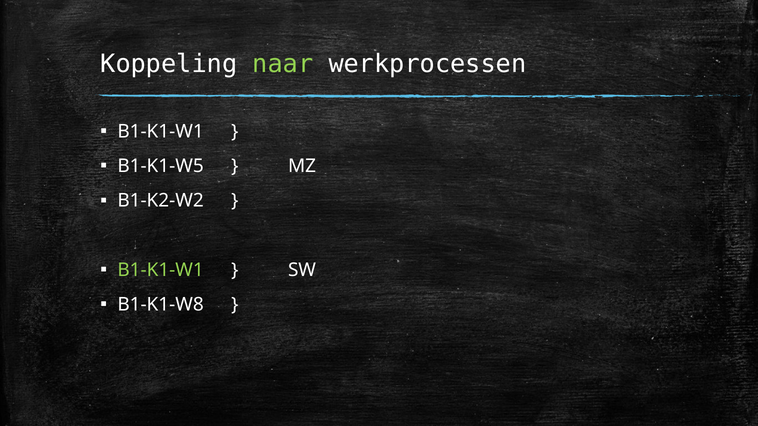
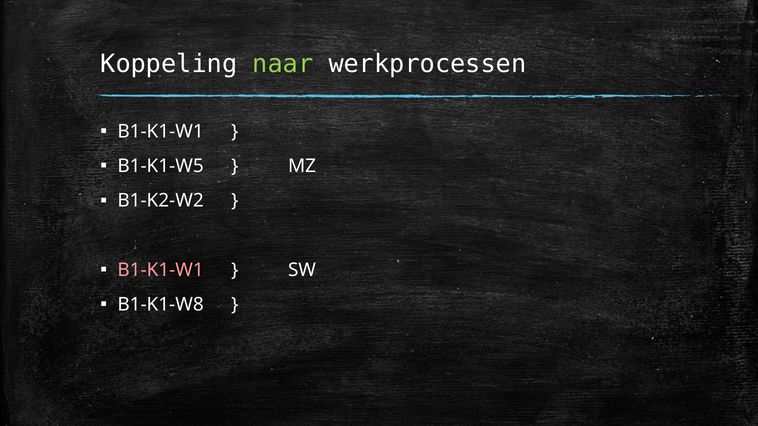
B1-K1-W1 at (161, 270) colour: light green -> pink
